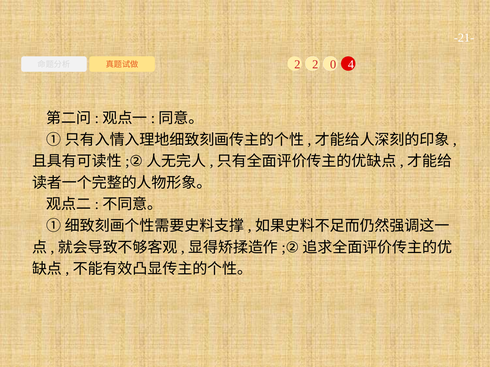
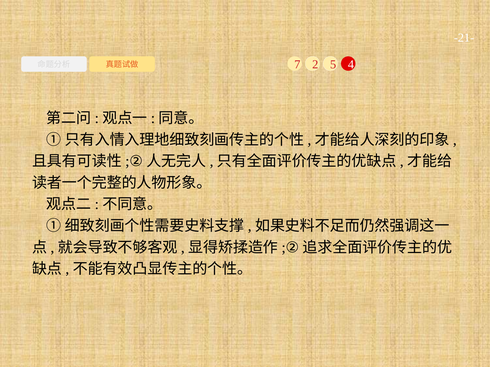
2 at (297, 64): 2 -> 7
0: 0 -> 5
